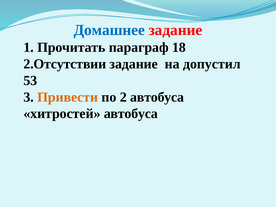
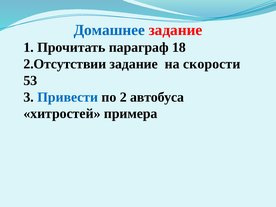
допустил: допустил -> скорости
Привести colour: orange -> blue
хитростей автобуса: автобуса -> примера
